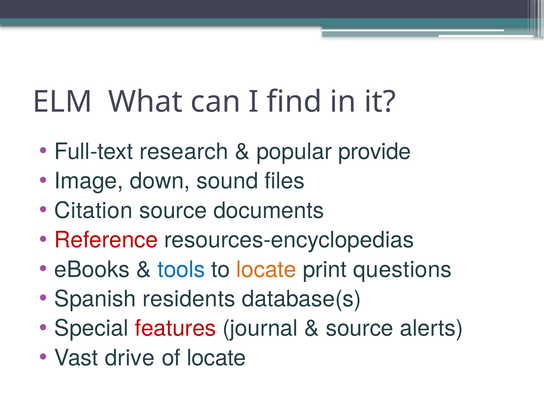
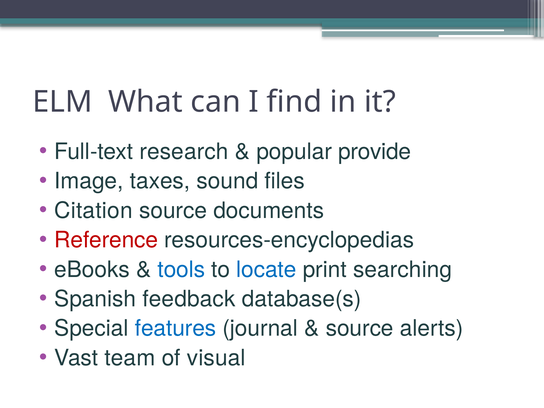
down: down -> taxes
locate at (266, 270) colour: orange -> blue
questions: questions -> searching
residents: residents -> feedback
features colour: red -> blue
drive: drive -> team
of locate: locate -> visual
